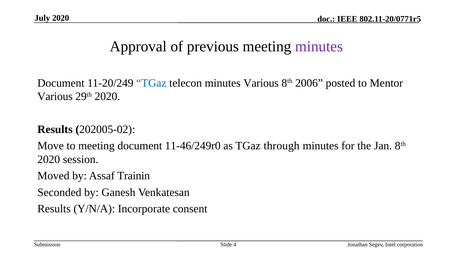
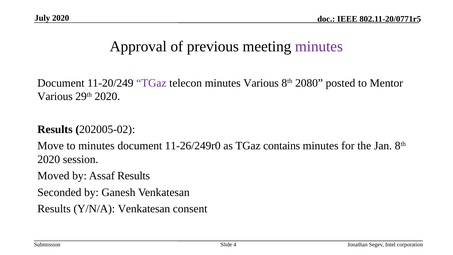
TGaz at (151, 83) colour: blue -> purple
2006: 2006 -> 2080
to meeting: meeting -> minutes
11-46/249r0: 11-46/249r0 -> 11-26/249r0
through: through -> contains
Assaf Trainin: Trainin -> Results
Y/N/A Incorporate: Incorporate -> Venkatesan
